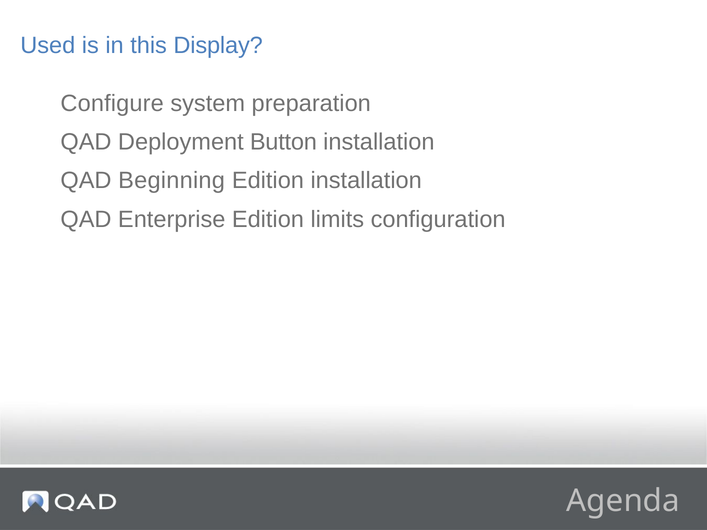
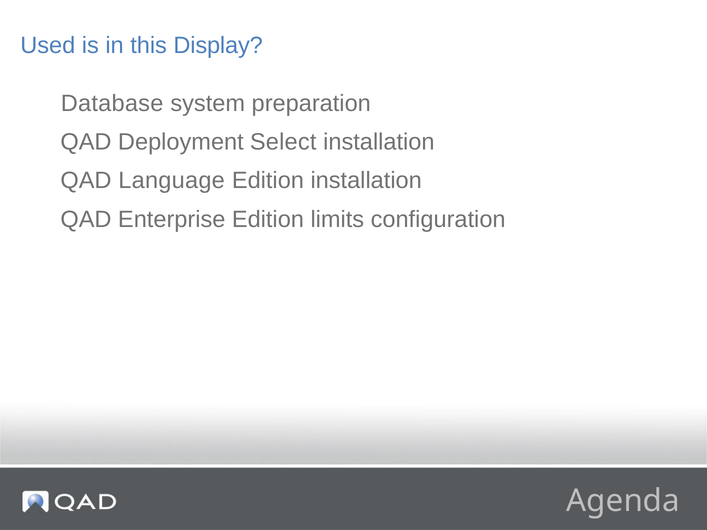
Configure: Configure -> Database
Button: Button -> Select
Beginning: Beginning -> Language
